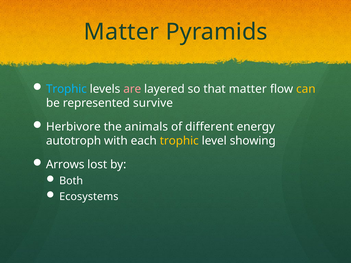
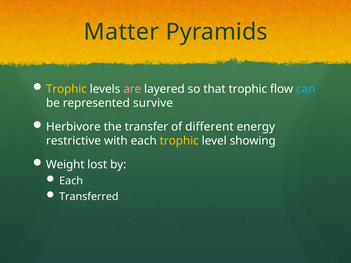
Trophic at (66, 89) colour: light blue -> yellow
that matter: matter -> trophic
can colour: yellow -> light blue
animals: animals -> transfer
autotroph: autotroph -> restrictive
Arrows: Arrows -> Weight
Both at (71, 181): Both -> Each
Ecosystems: Ecosystems -> Transferred
